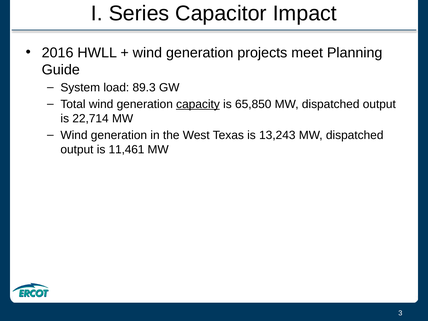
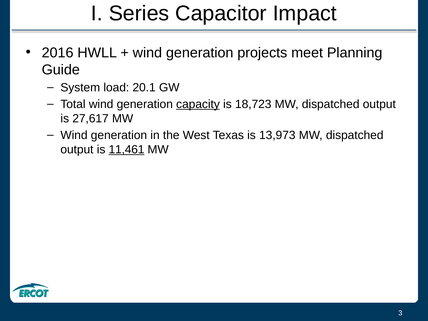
89.3: 89.3 -> 20.1
65,850: 65,850 -> 18,723
22,714: 22,714 -> 27,617
13,243: 13,243 -> 13,973
11,461 underline: none -> present
